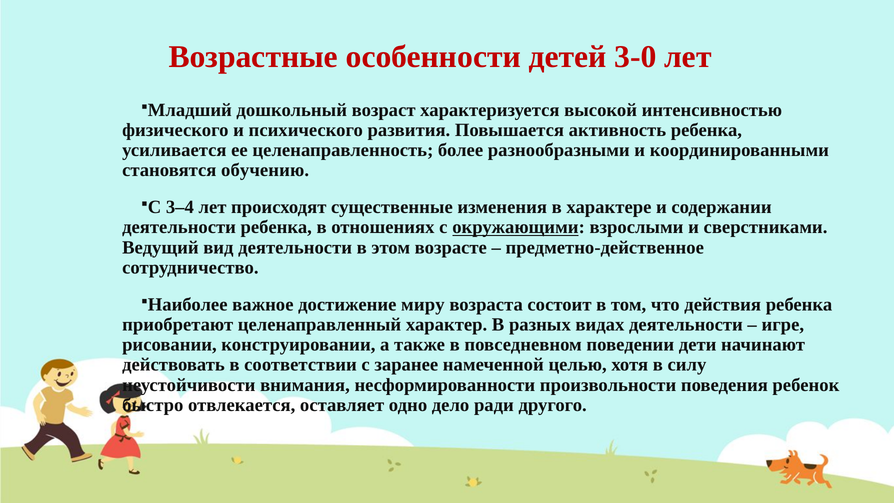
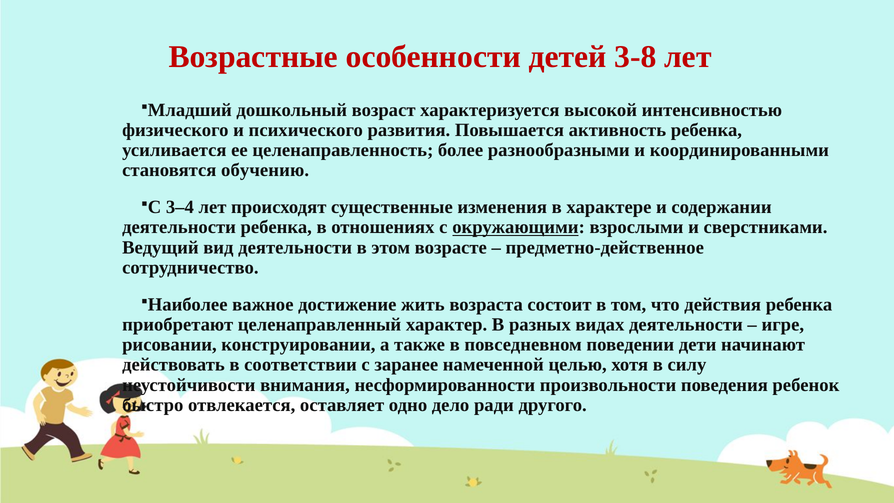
3-0: 3-0 -> 3-8
миру: миру -> жить
